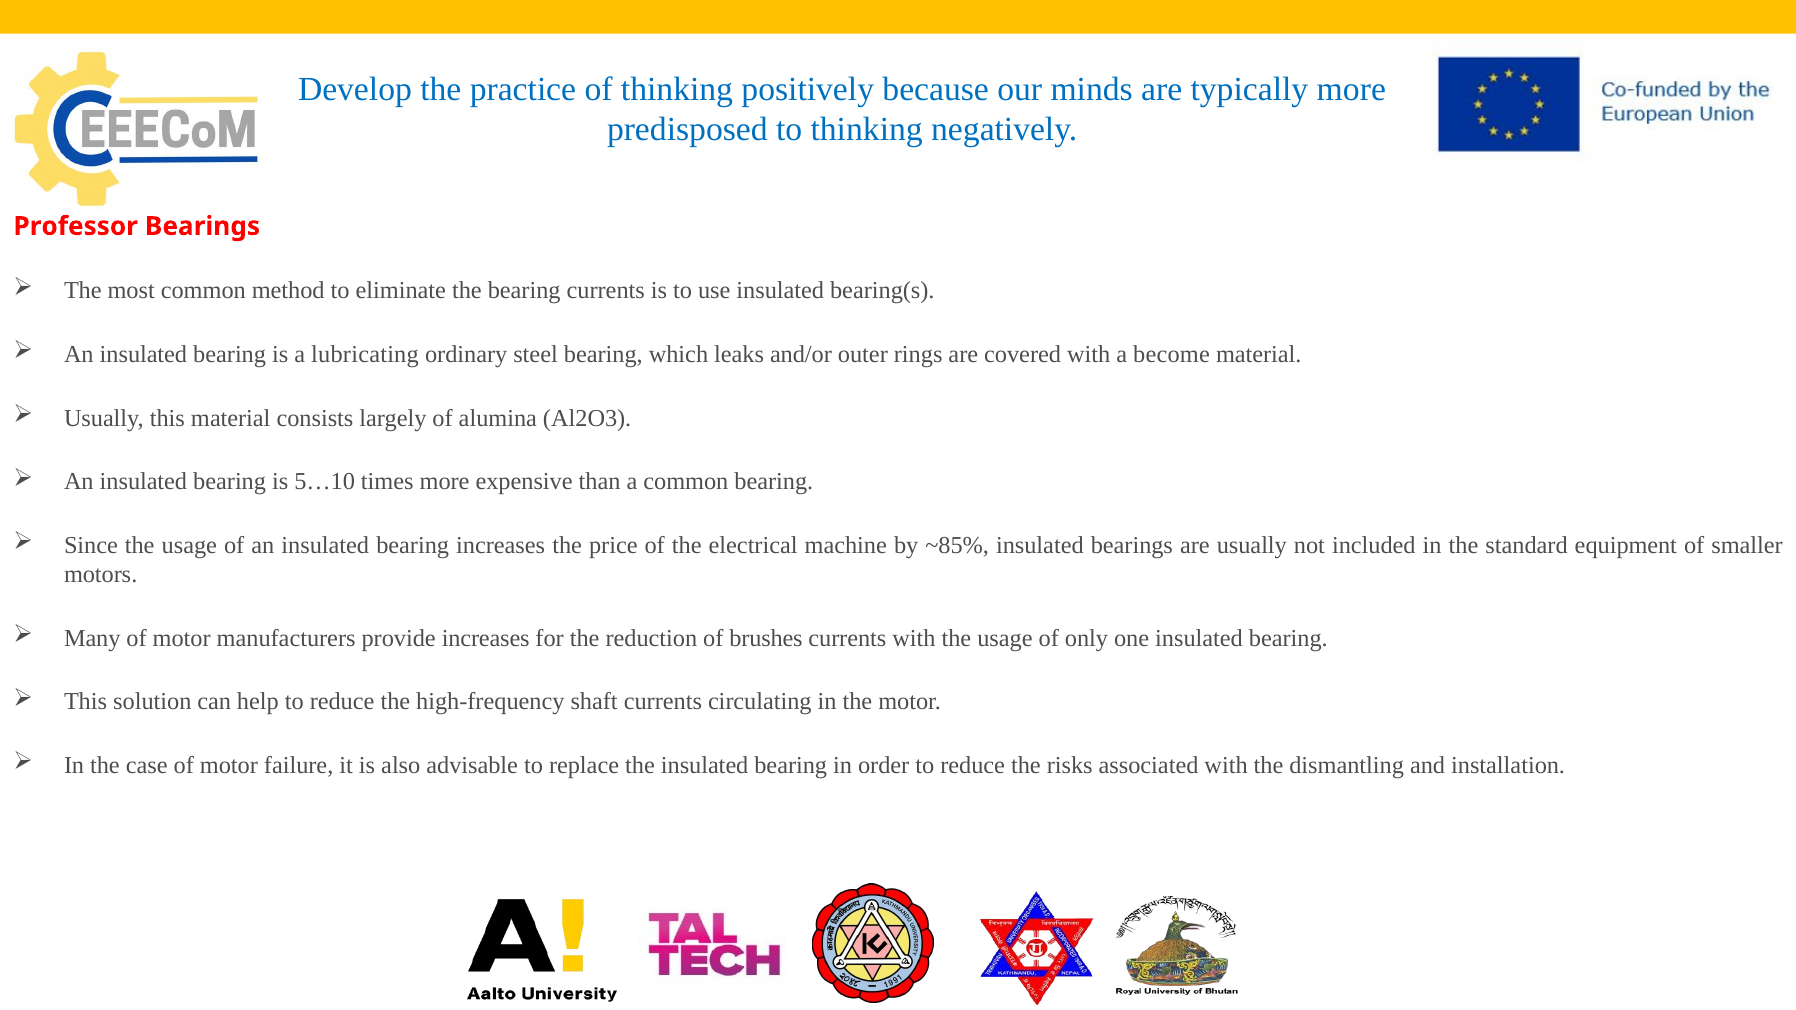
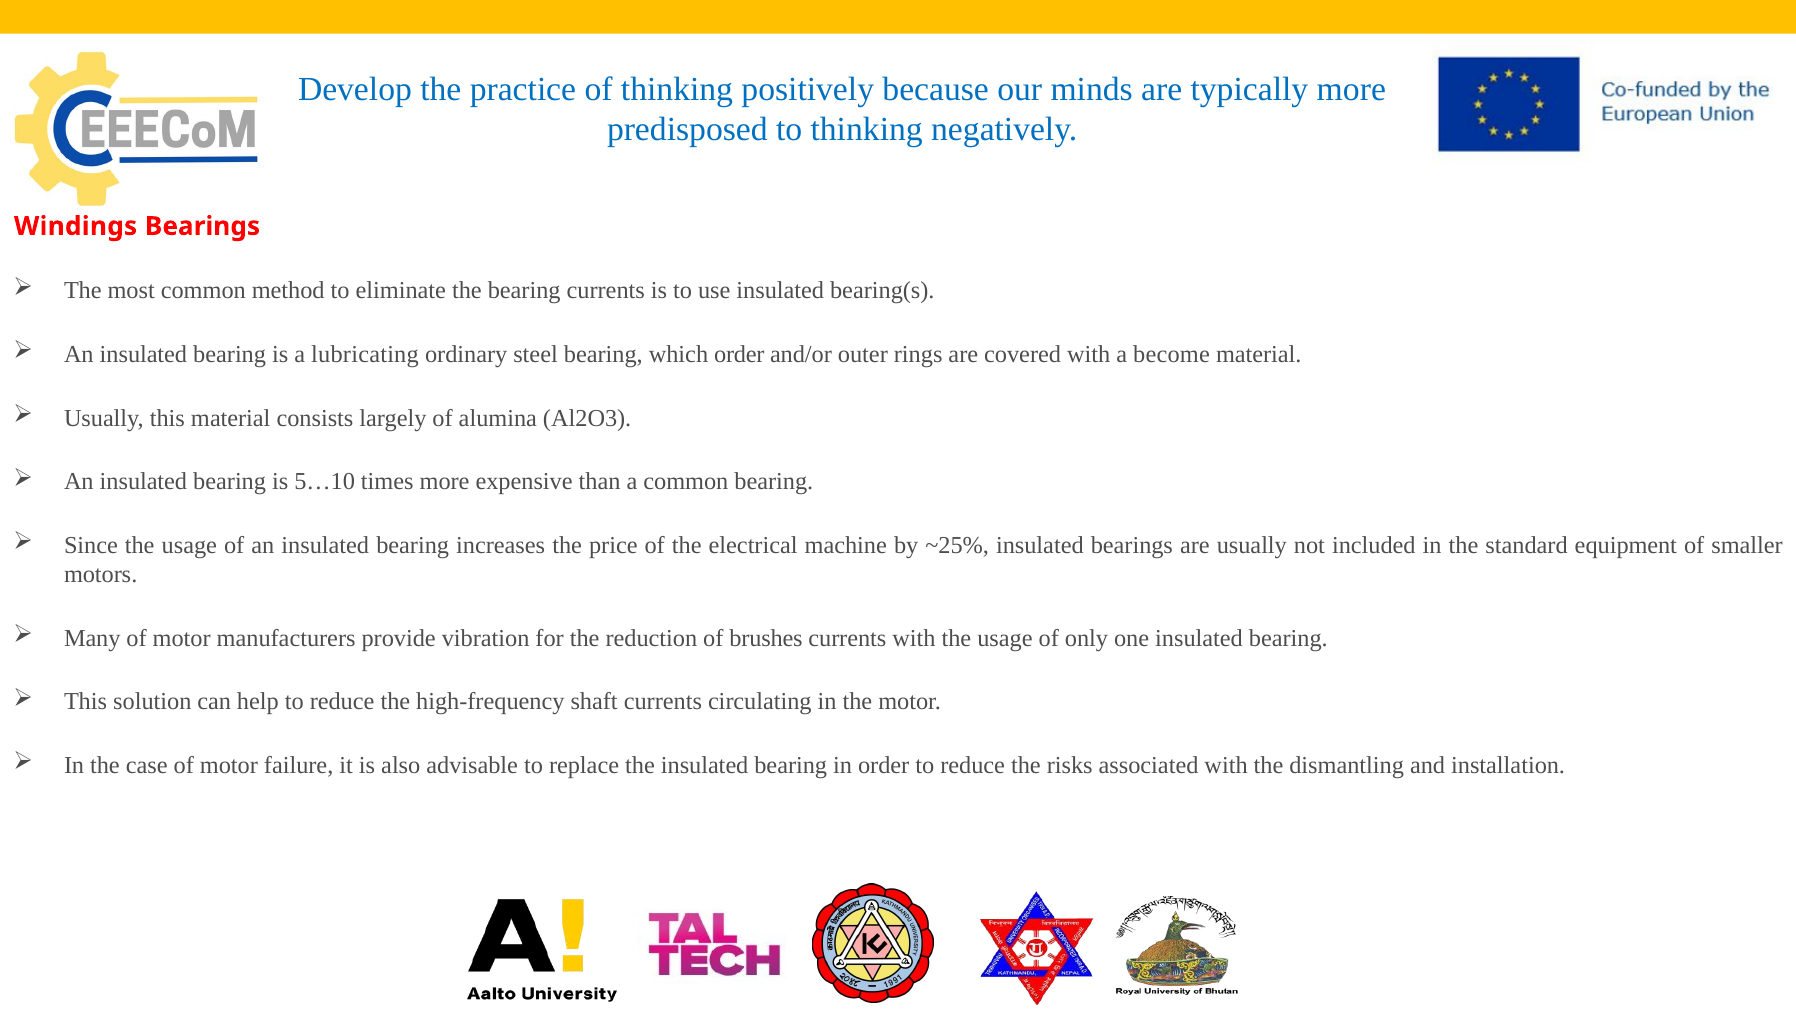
Professor: Professor -> Windings
which leaks: leaks -> order
~85%: ~85% -> ~25%
provide increases: increases -> vibration
